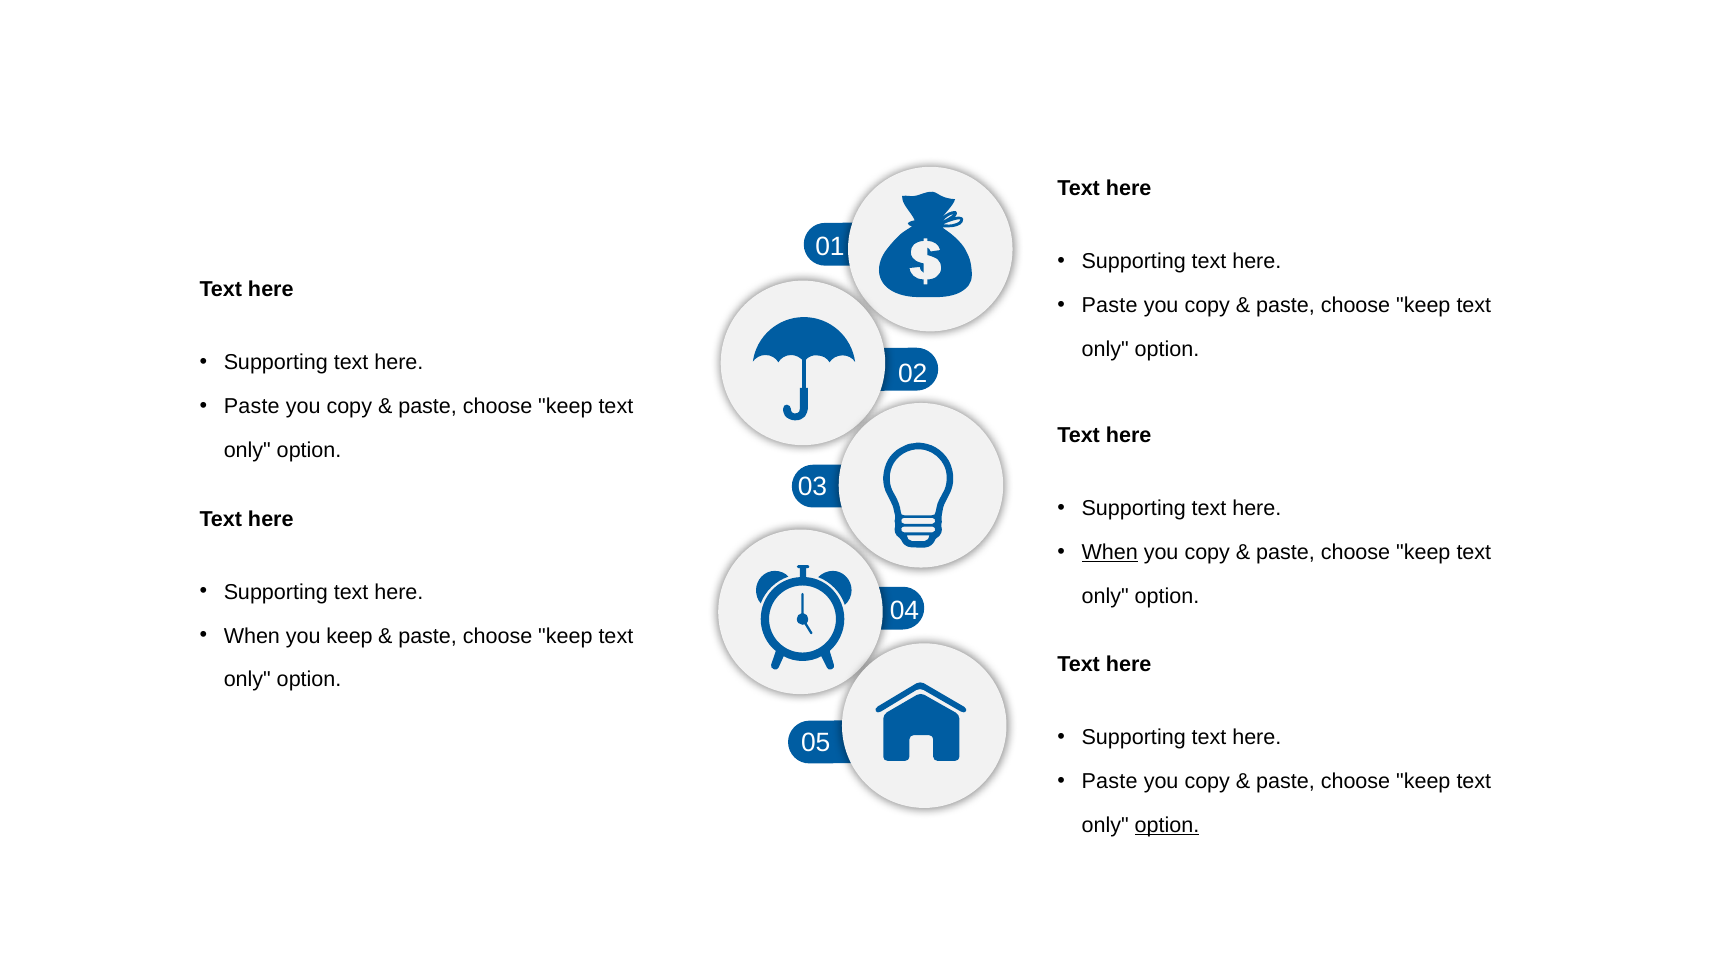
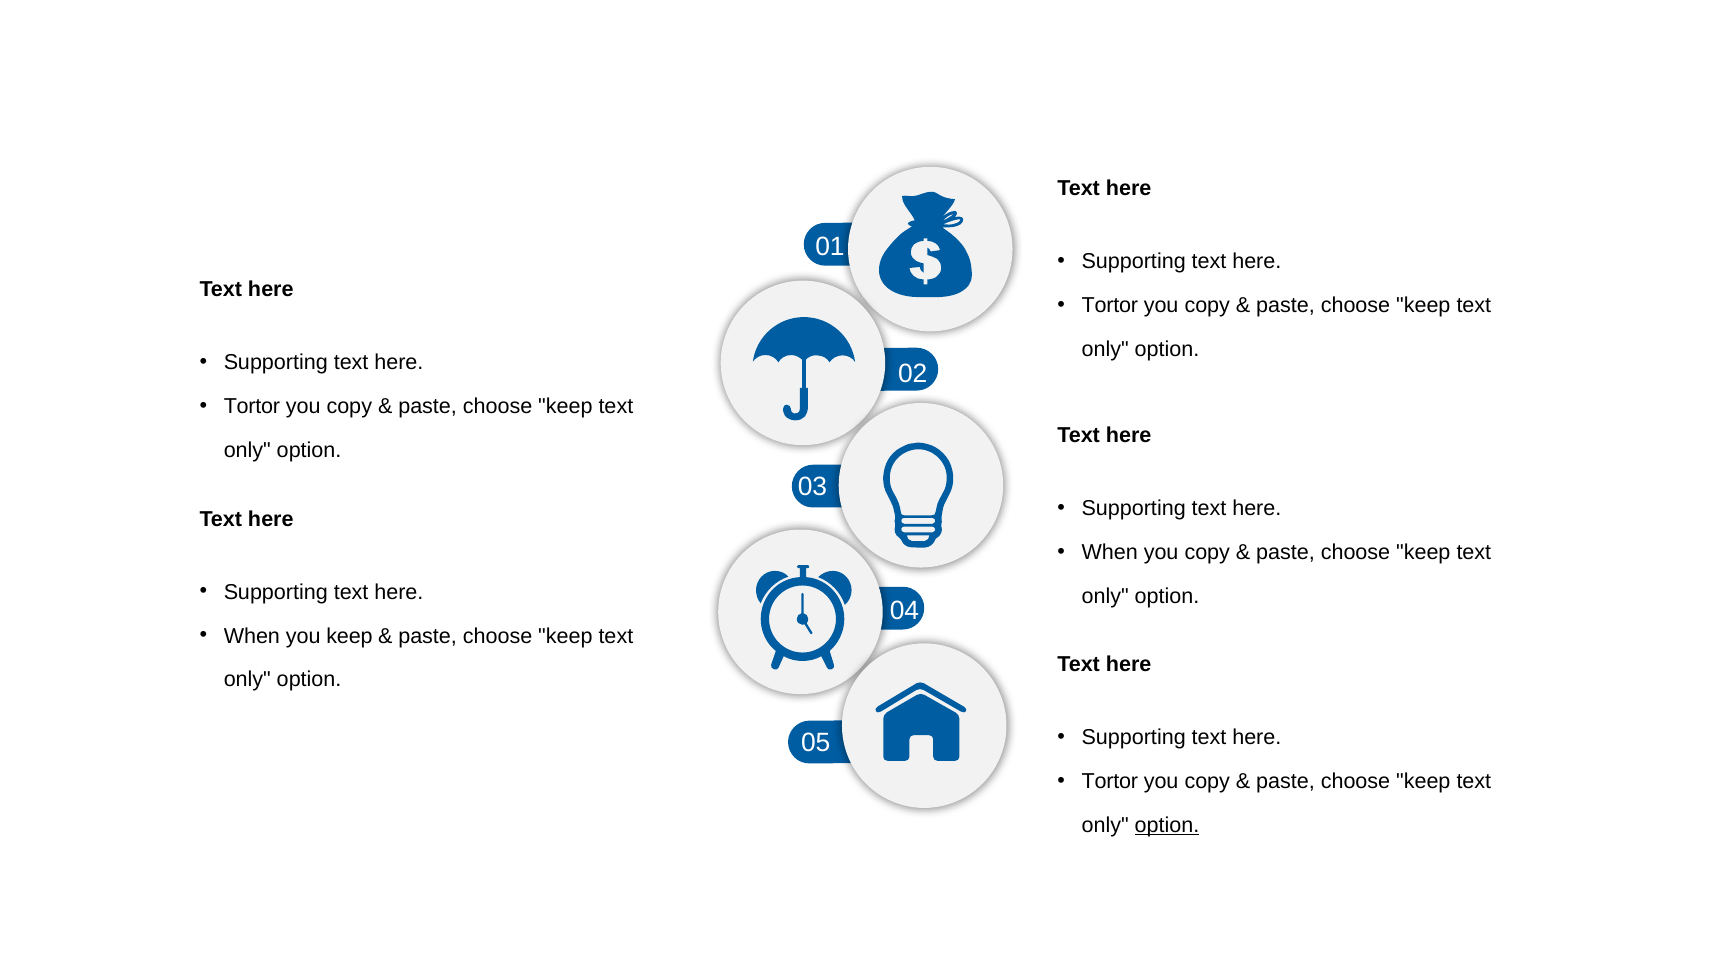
Paste at (1110, 305): Paste -> Tortor
Paste at (252, 406): Paste -> Tortor
When at (1110, 552) underline: present -> none
Paste at (1110, 781): Paste -> Tortor
